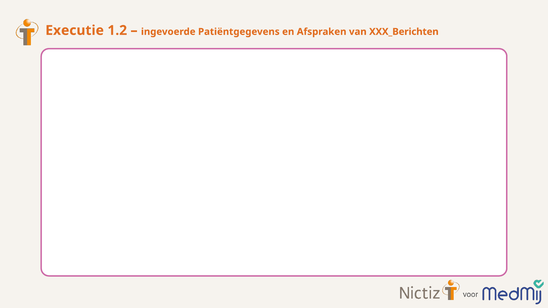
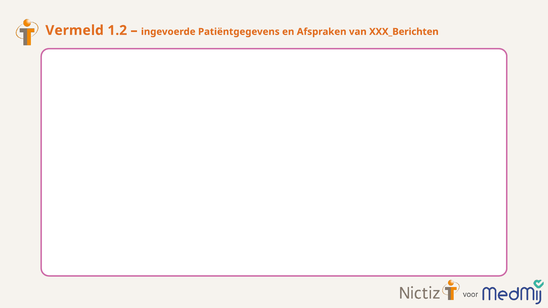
Executie: Executie -> Vermeld
